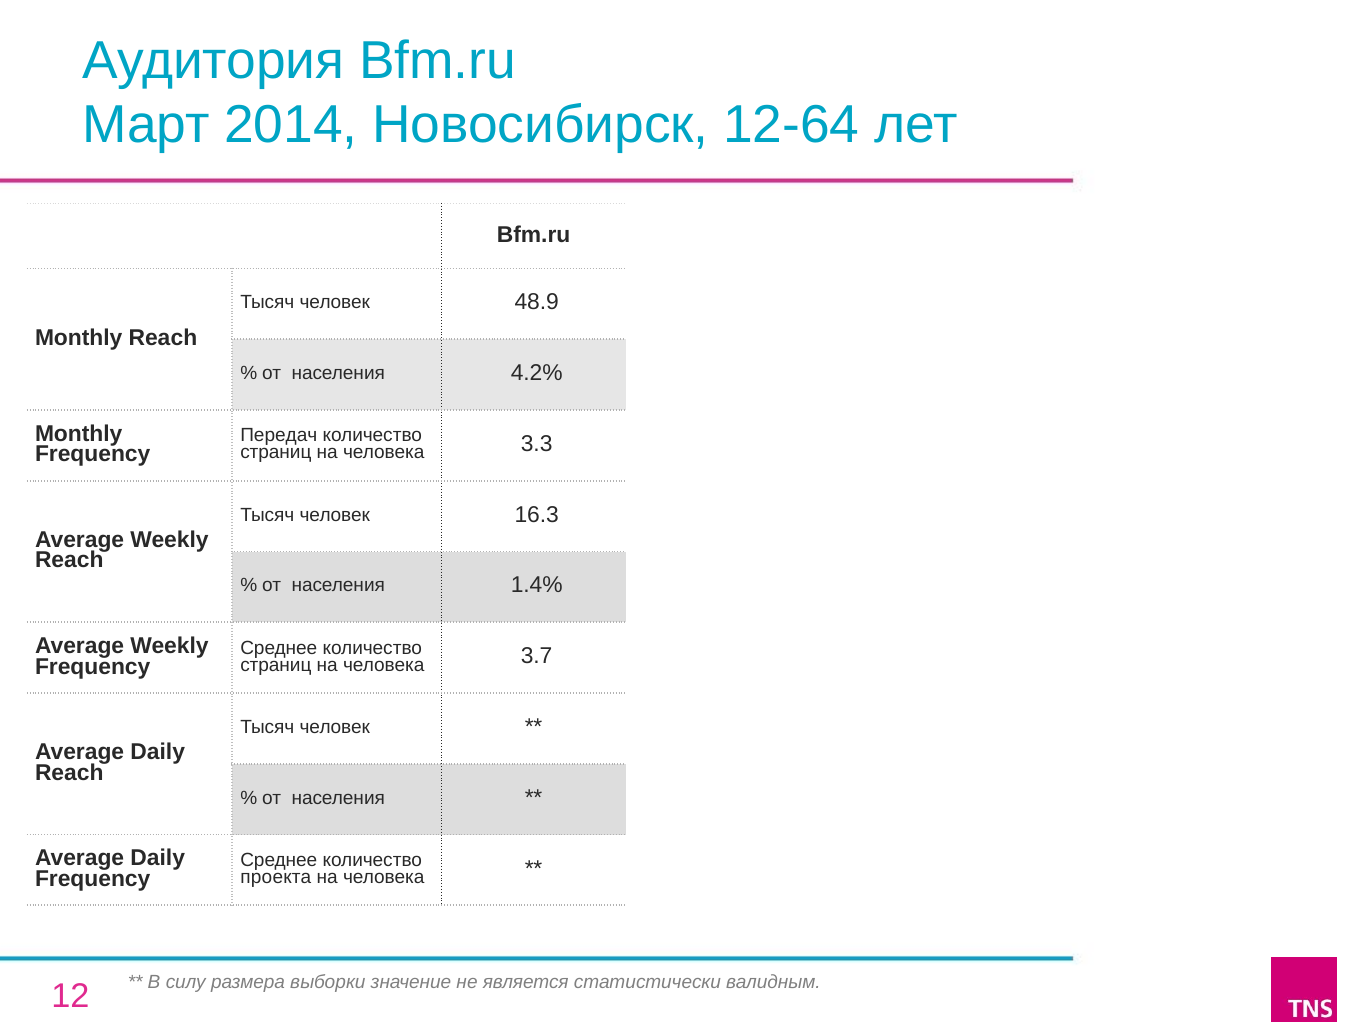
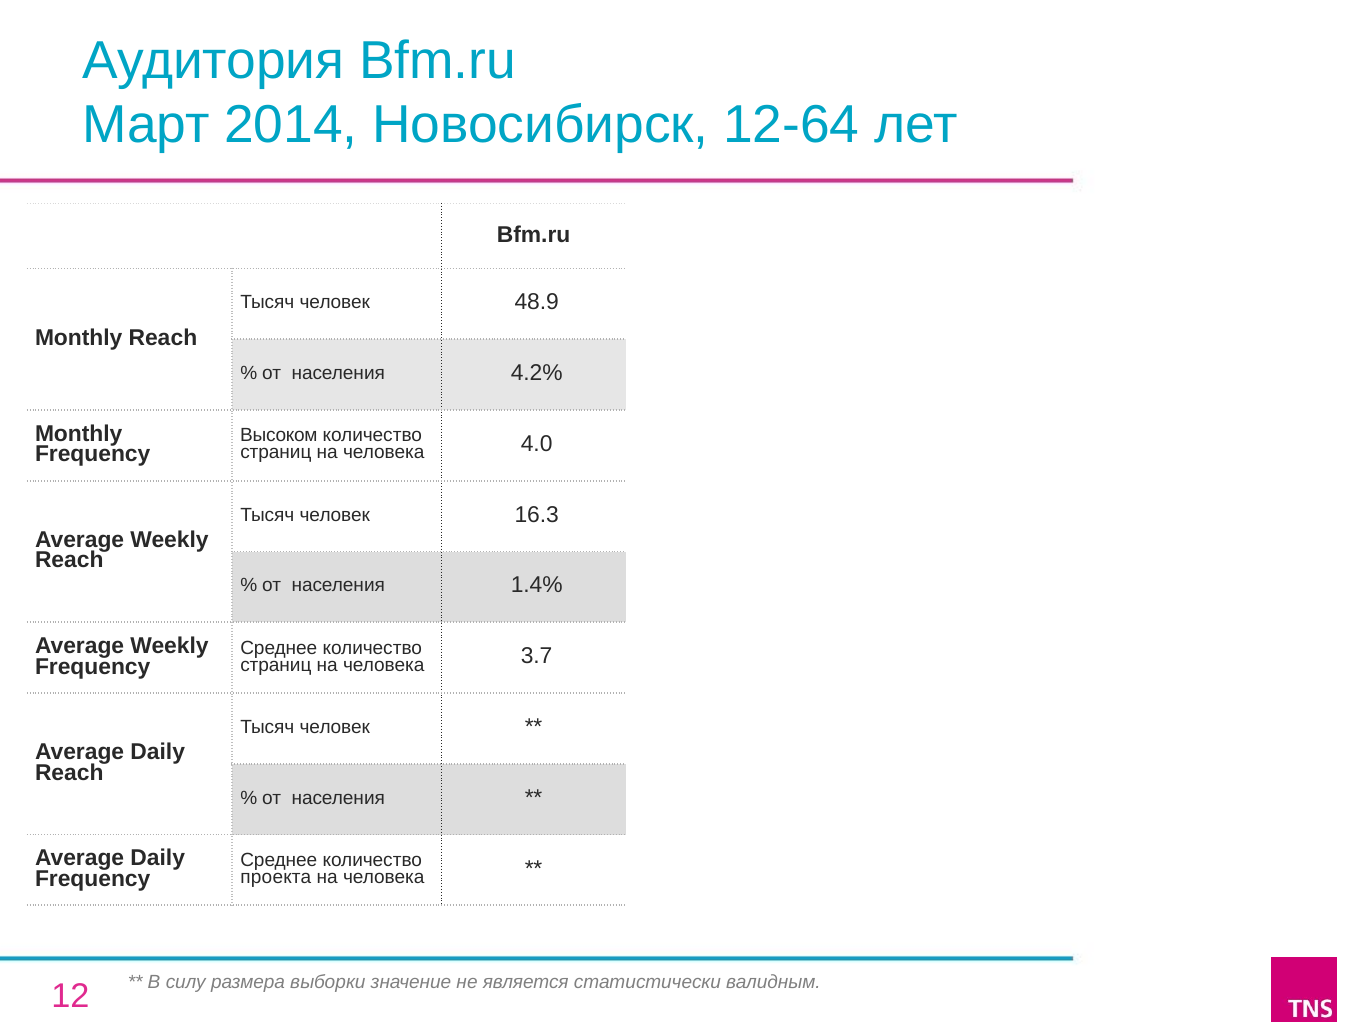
Передач: Передач -> Высоком
3.3: 3.3 -> 4.0
